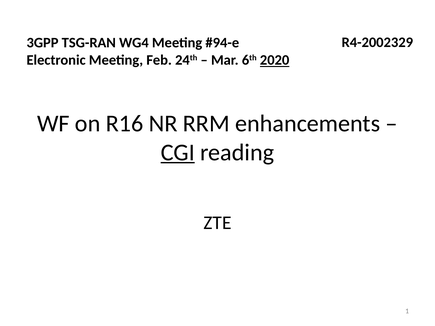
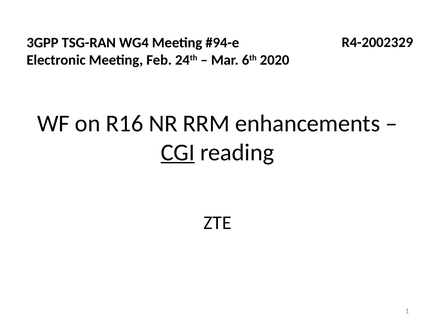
2020 underline: present -> none
